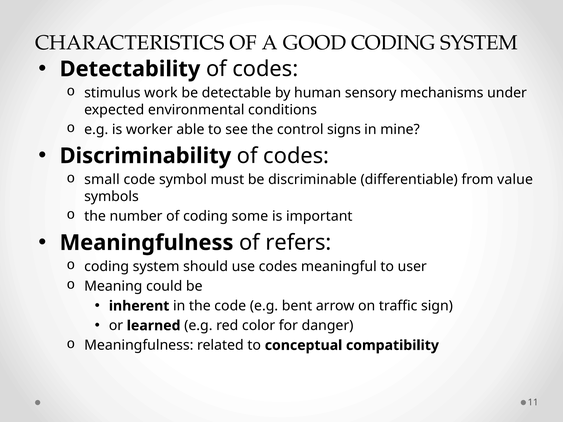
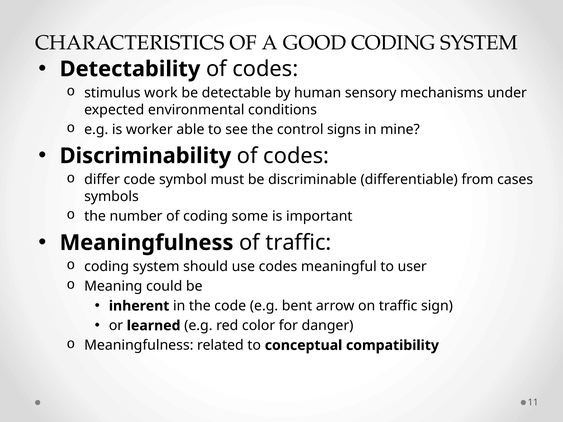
small: small -> differ
value: value -> cases
of refers: refers -> traffic
